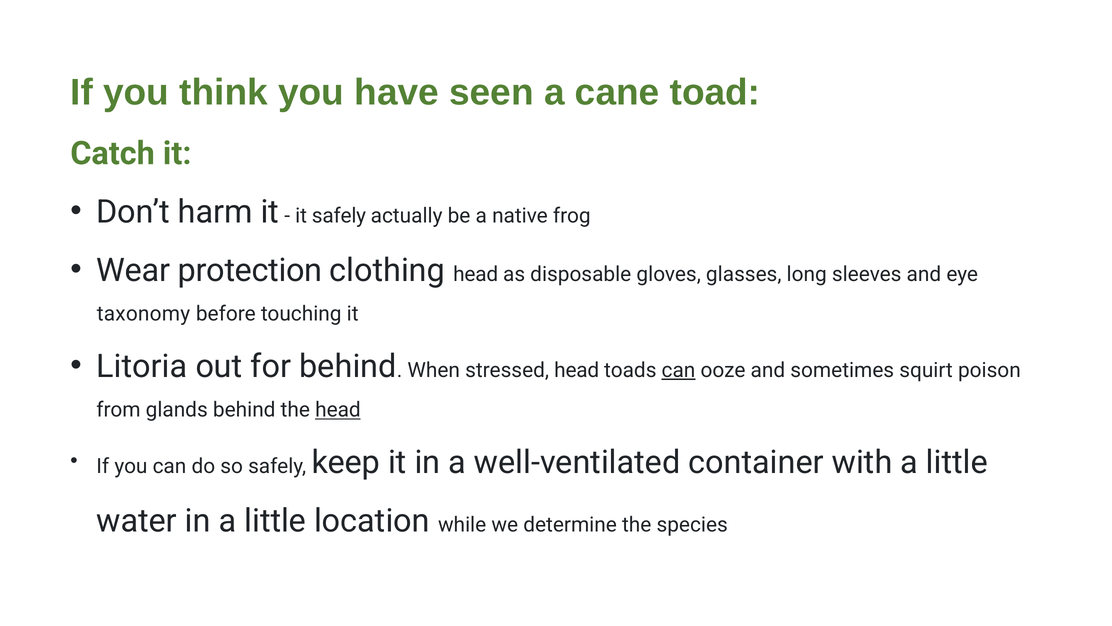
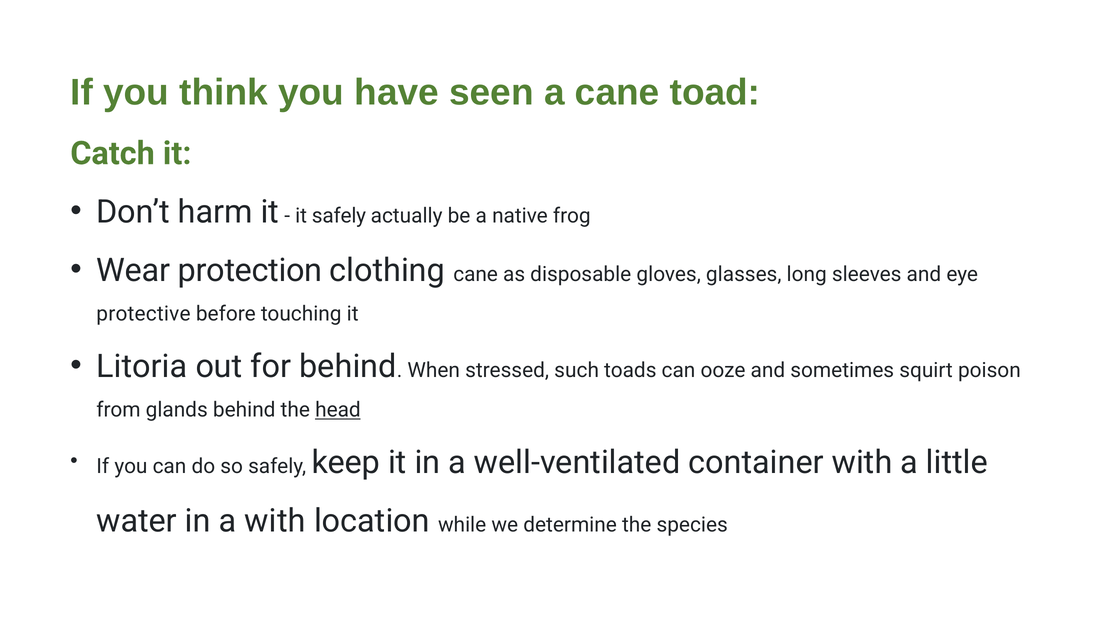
clothing head: head -> cane
taxonomy: taxonomy -> protective
stressed head: head -> such
can at (678, 370) underline: present -> none
in a little: little -> with
